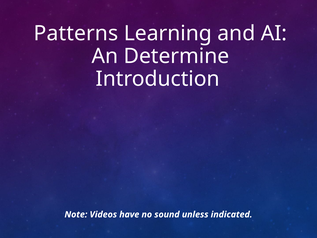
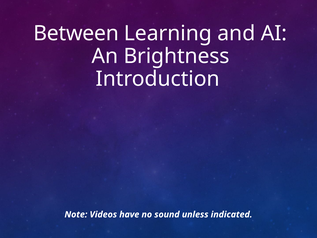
Patterns: Patterns -> Between
Determine: Determine -> Brightness
